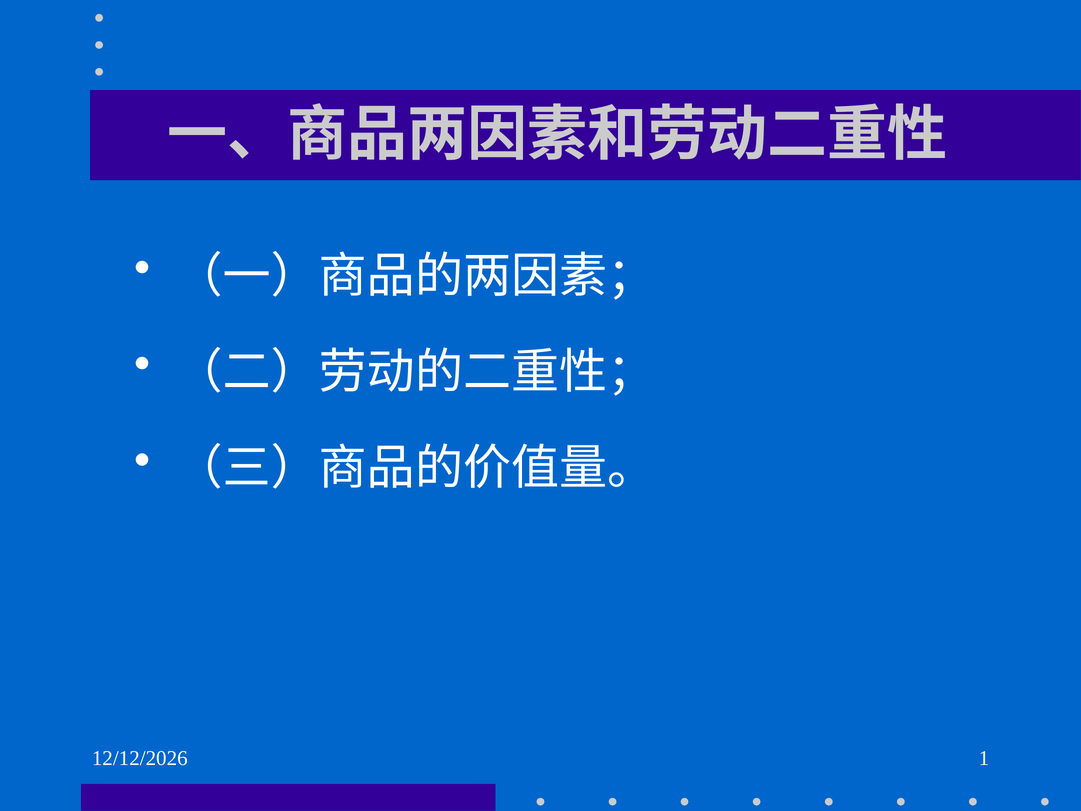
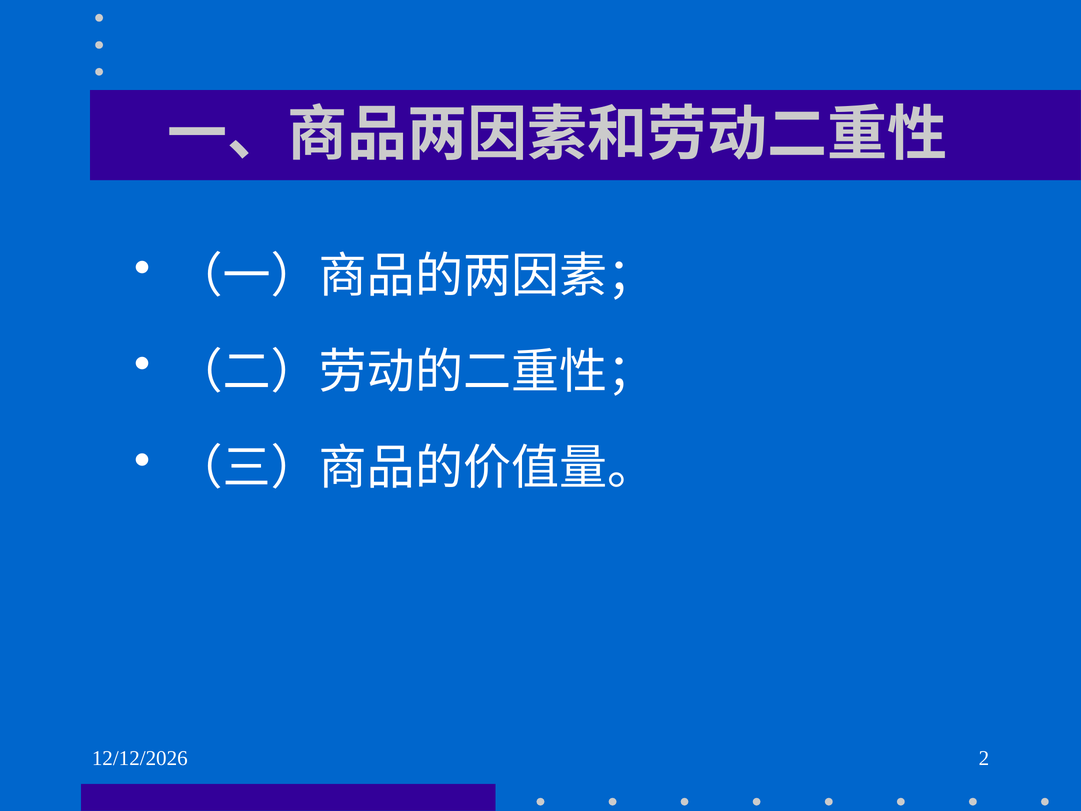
1: 1 -> 2
